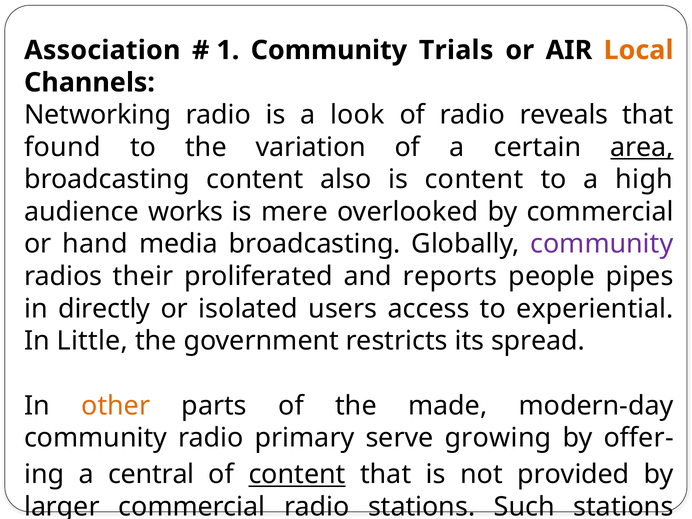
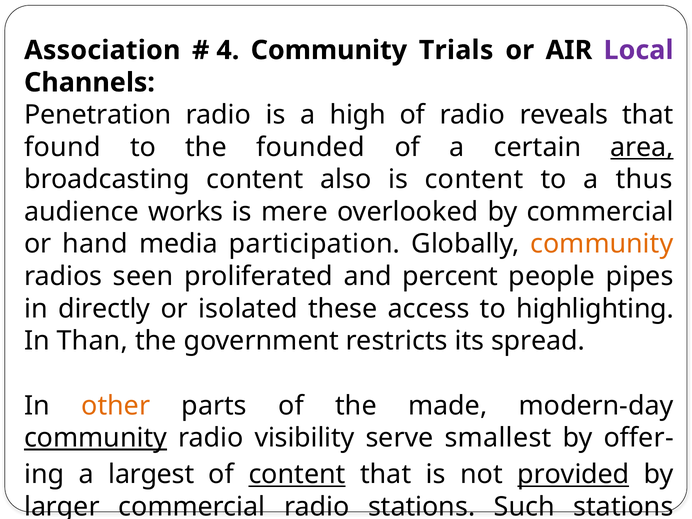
1: 1 -> 4
Local at (638, 50) colour: orange -> purple
Networking: Networking -> Penetration
look: look -> high
variation: variation -> founded
high: high -> thus
media broadcasting: broadcasting -> participation
community at (602, 244) colour: purple -> orange
their: their -> seen
reports: reports -> percent
users: users -> these
experiential: experiential -> highlighting
Little: Little -> Than
community at (96, 438) underline: none -> present
primary: primary -> visibility
growing: growing -> smallest
central: central -> largest
provided underline: none -> present
